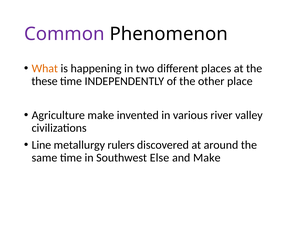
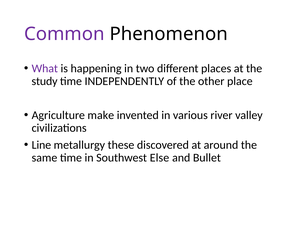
What colour: orange -> purple
these: these -> study
rulers: rulers -> these
and Make: Make -> Bullet
